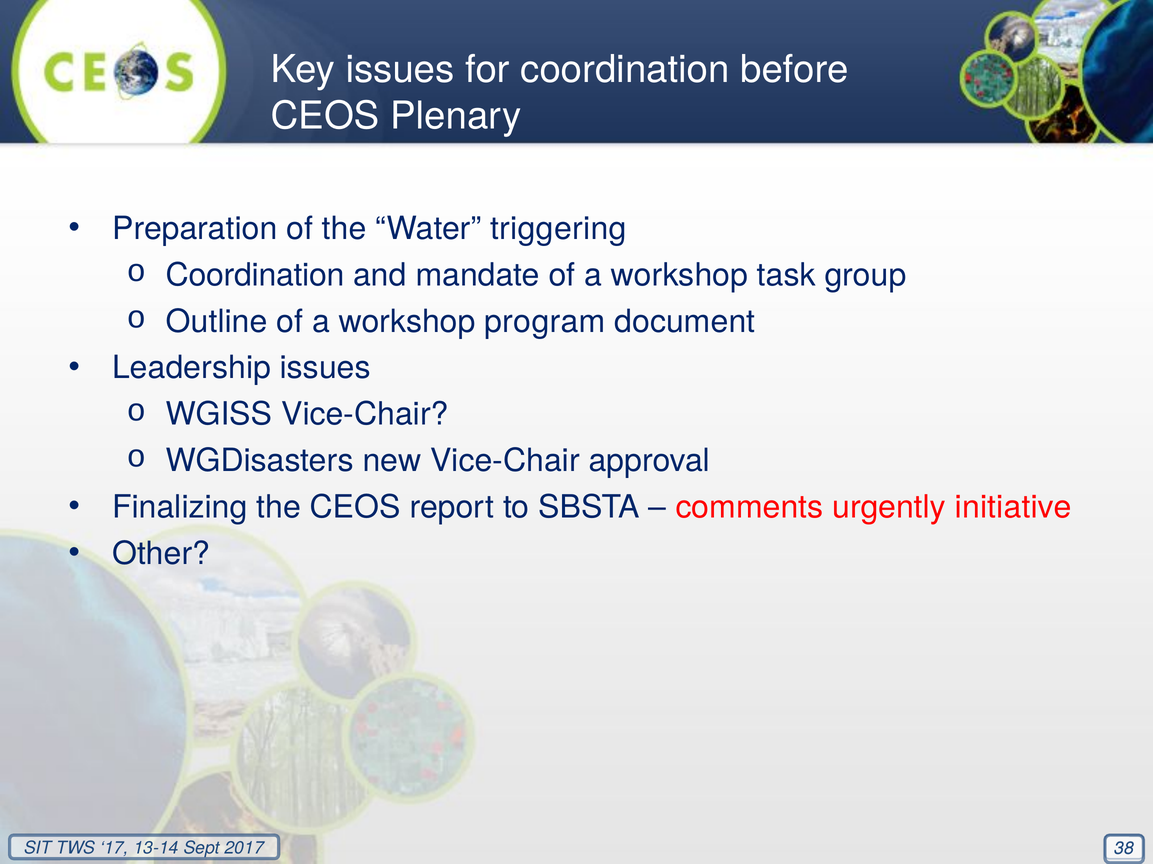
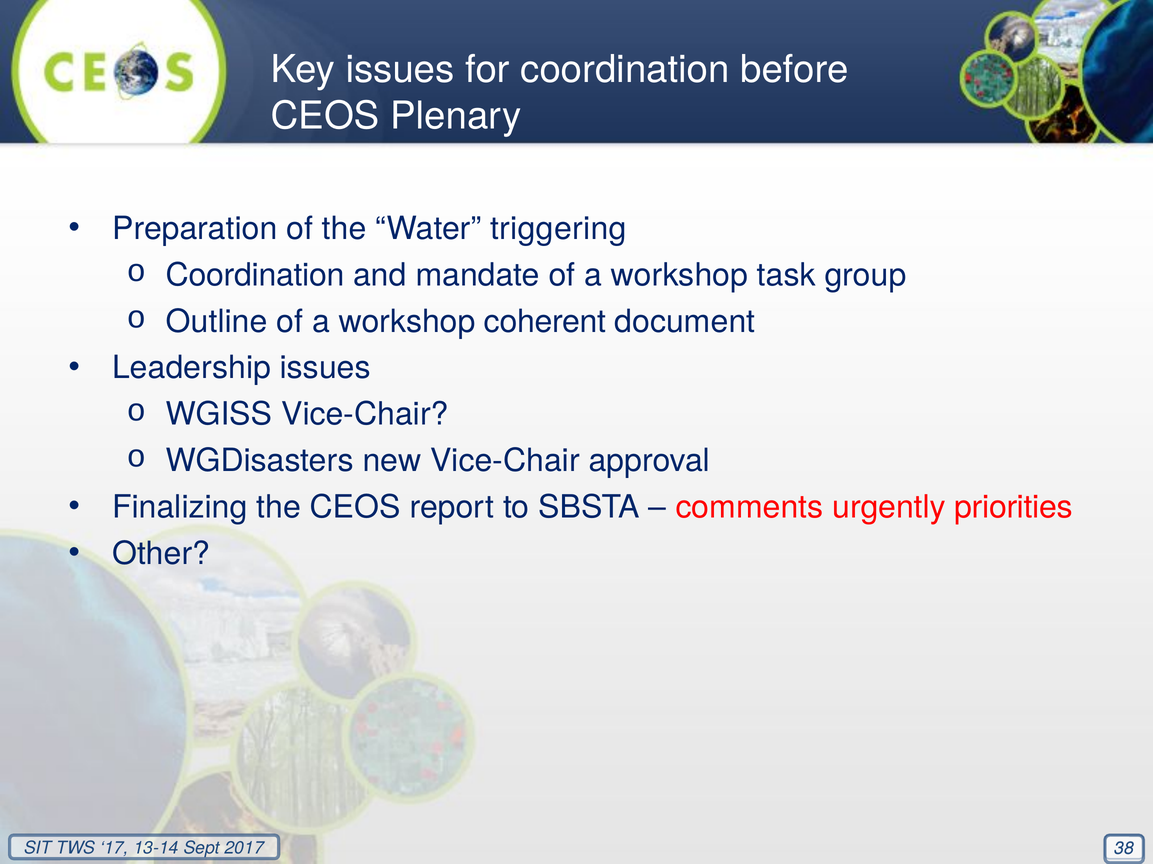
program: program -> coherent
initiative: initiative -> priorities
